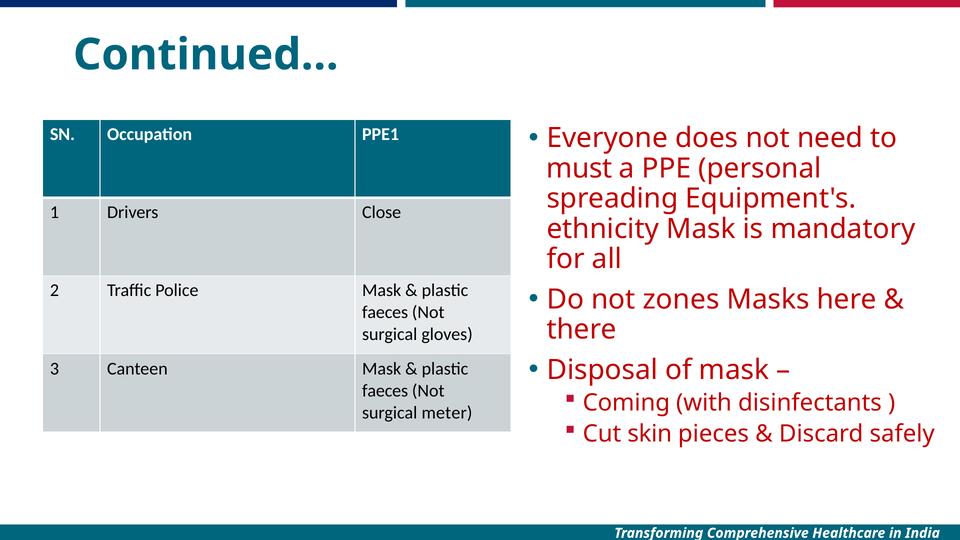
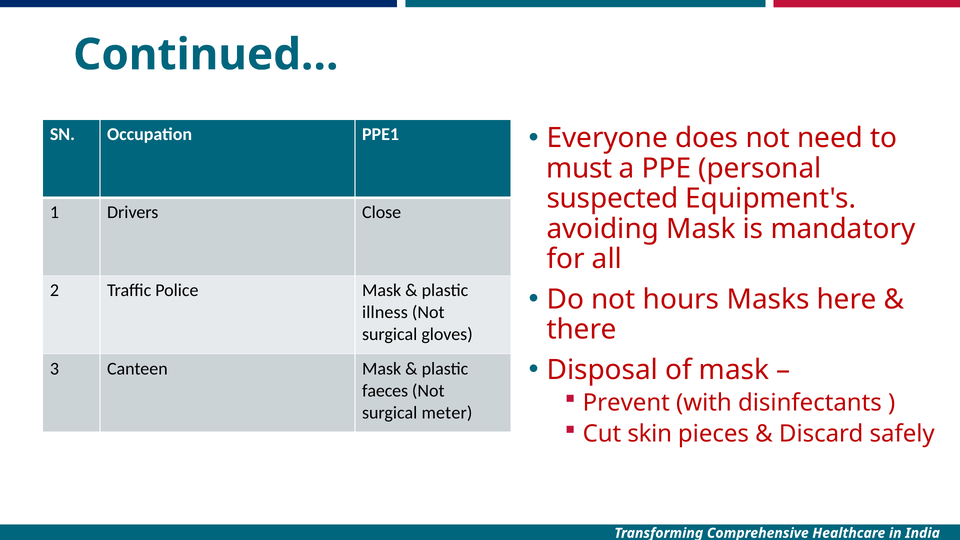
spreading: spreading -> suspected
ethnicity: ethnicity -> avoiding
zones: zones -> hours
faeces at (385, 313): faeces -> illness
Coming: Coming -> Prevent
